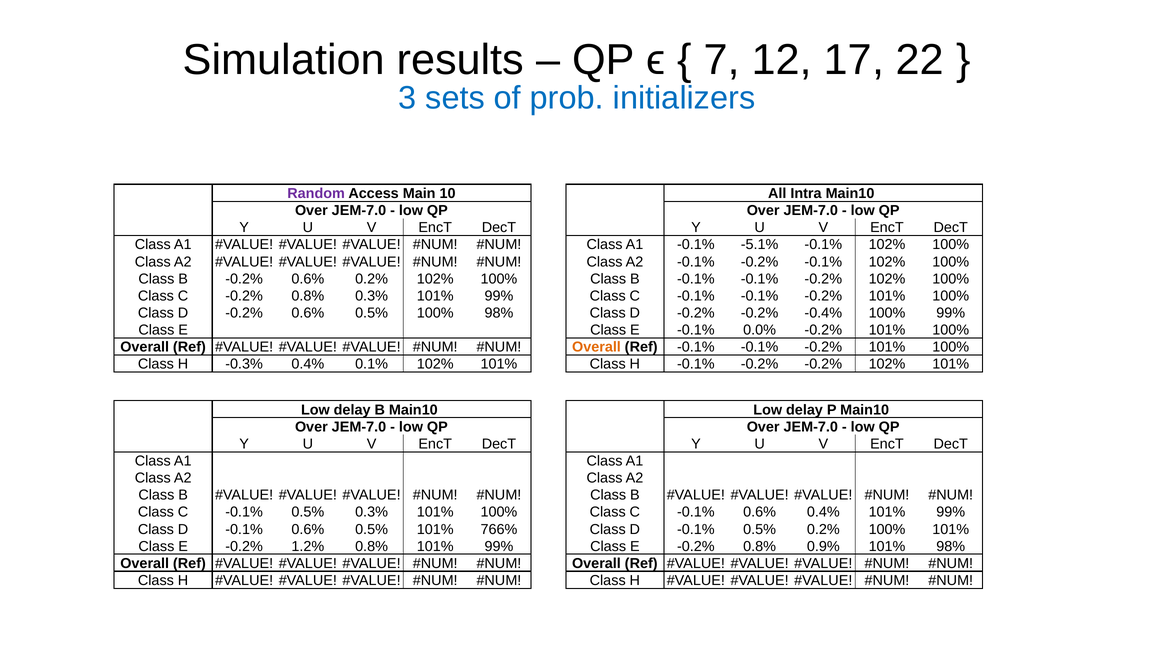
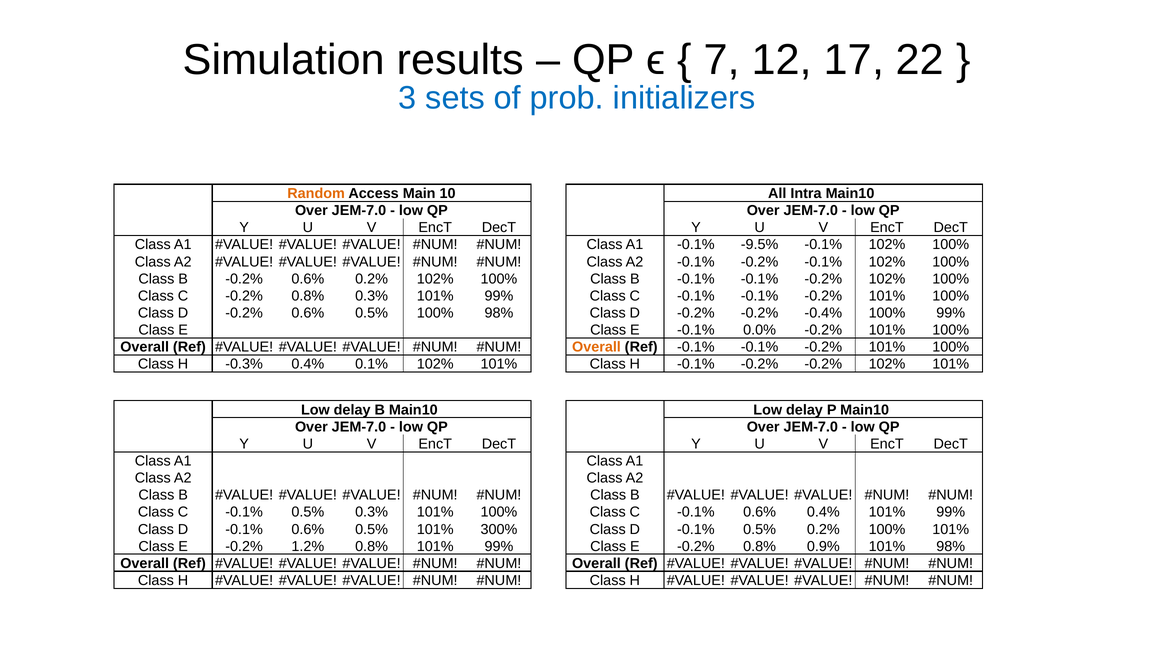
Random colour: purple -> orange
-5.1%: -5.1% -> -9.5%
766%: 766% -> 300%
